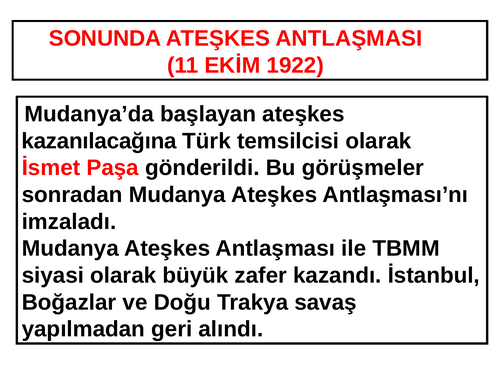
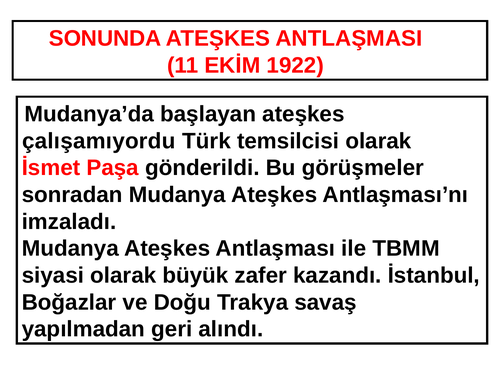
kazanılacağına: kazanılacağına -> çalışamıyordu
